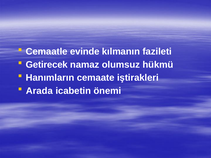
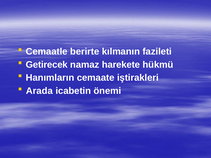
evinde: evinde -> berirte
olumsuz: olumsuz -> harekete
